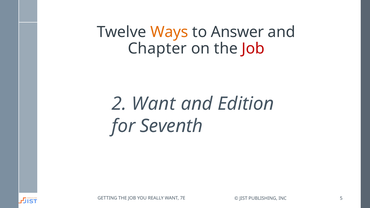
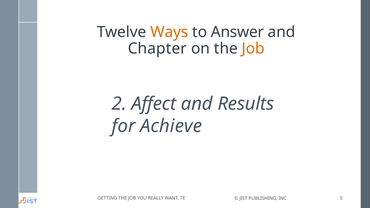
Job at (253, 49) colour: red -> orange
2 Want: Want -> Affect
Edition: Edition -> Results
Seventh: Seventh -> Achieve
